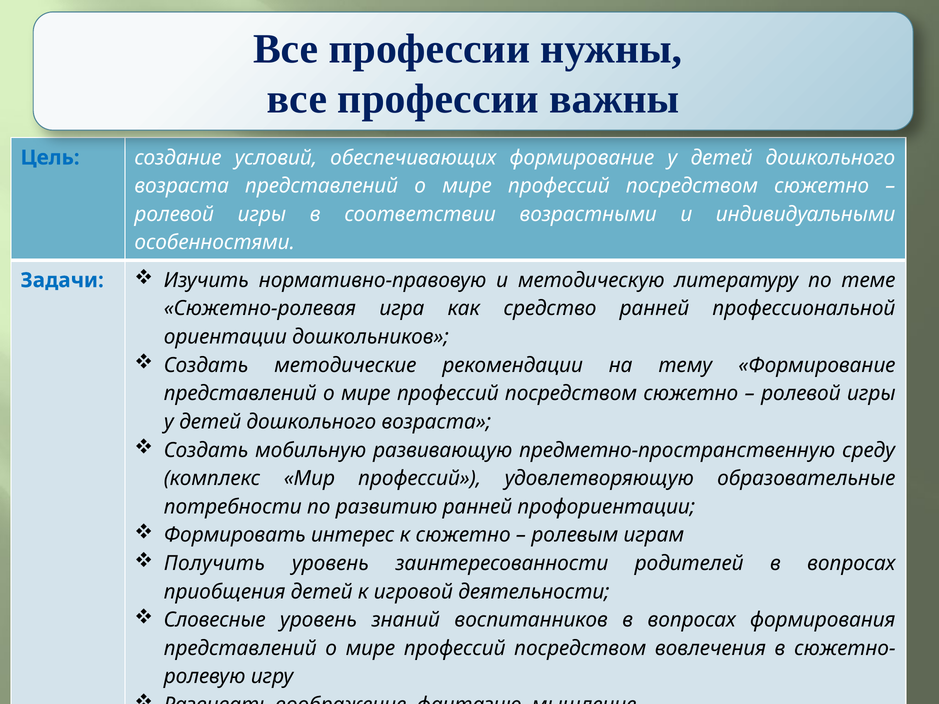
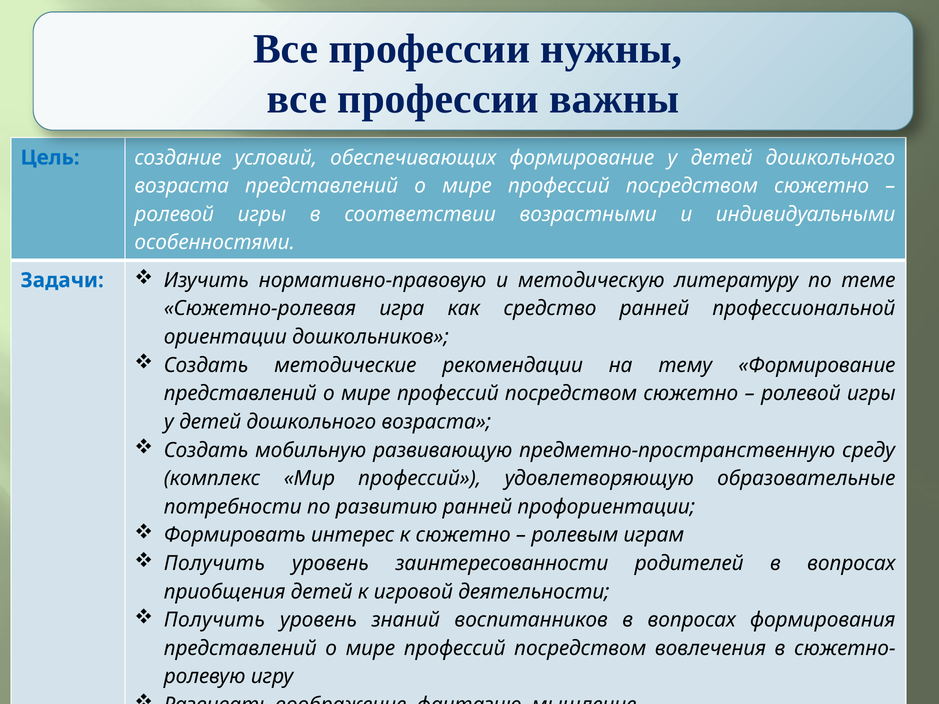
Словесные at (215, 620): Словесные -> Получить
